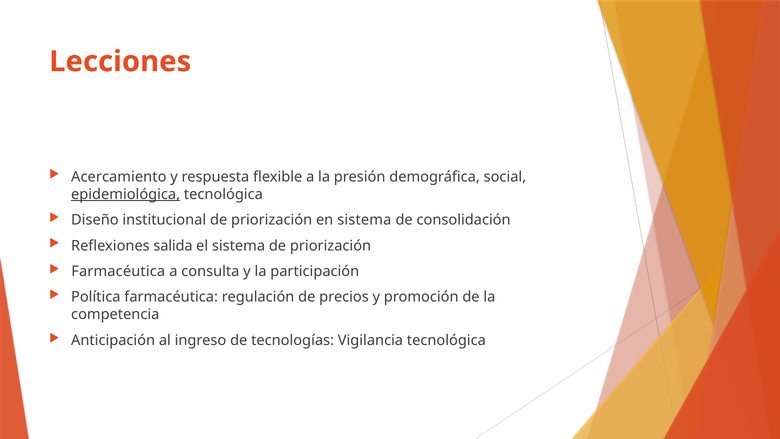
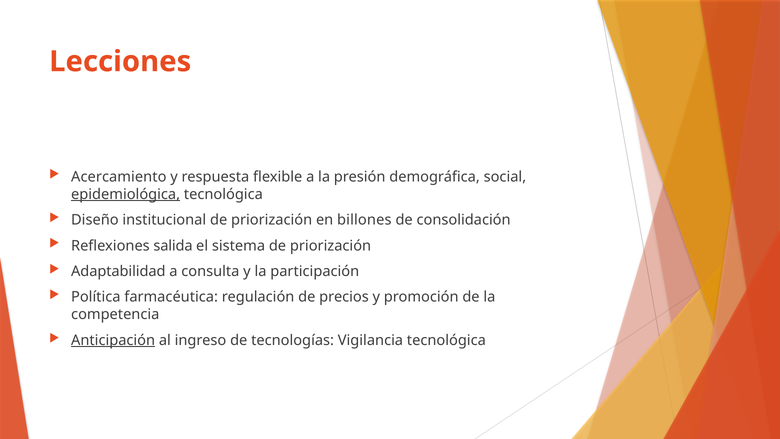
en sistema: sistema -> billones
Farmacéutica at (118, 271): Farmacéutica -> Adaptabilidad
Anticipación underline: none -> present
